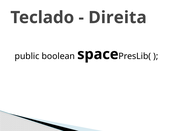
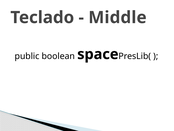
Direita: Direita -> Middle
